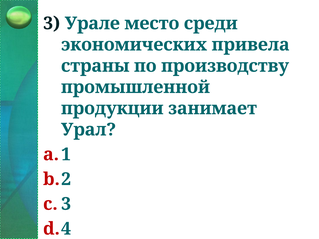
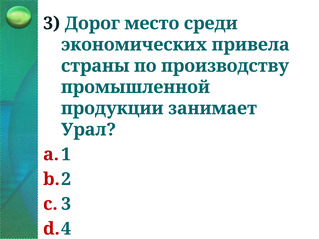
Урале: Урале -> Дорог
